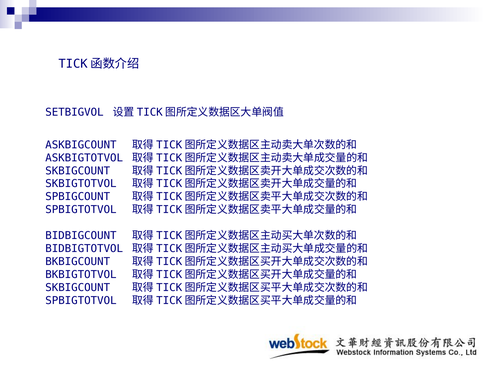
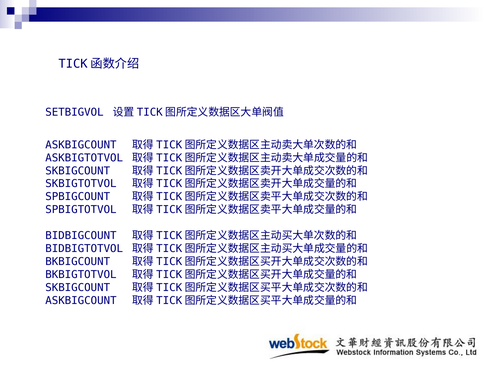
SPBIGTOTVOL at (81, 300): SPBIGTOTVOL -> ASKBIGCOUNT
